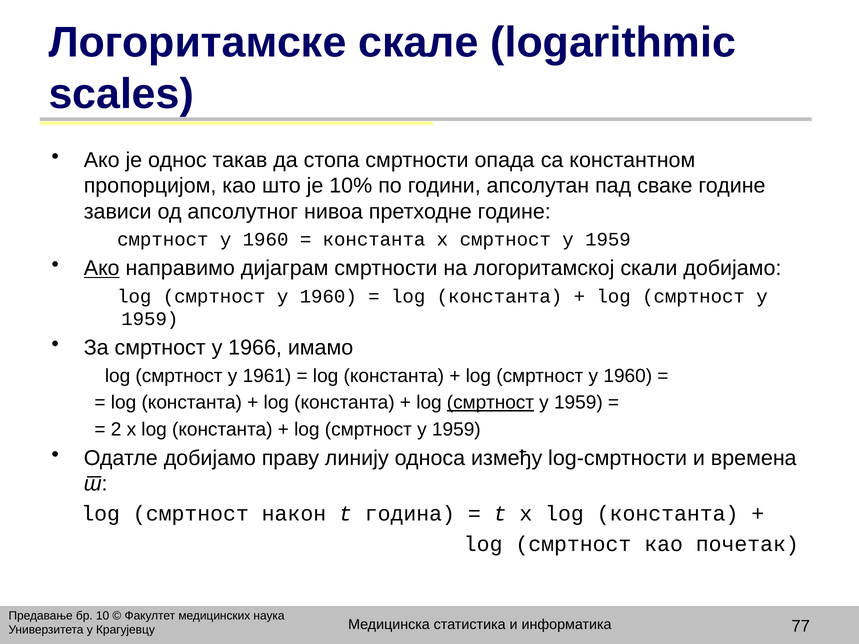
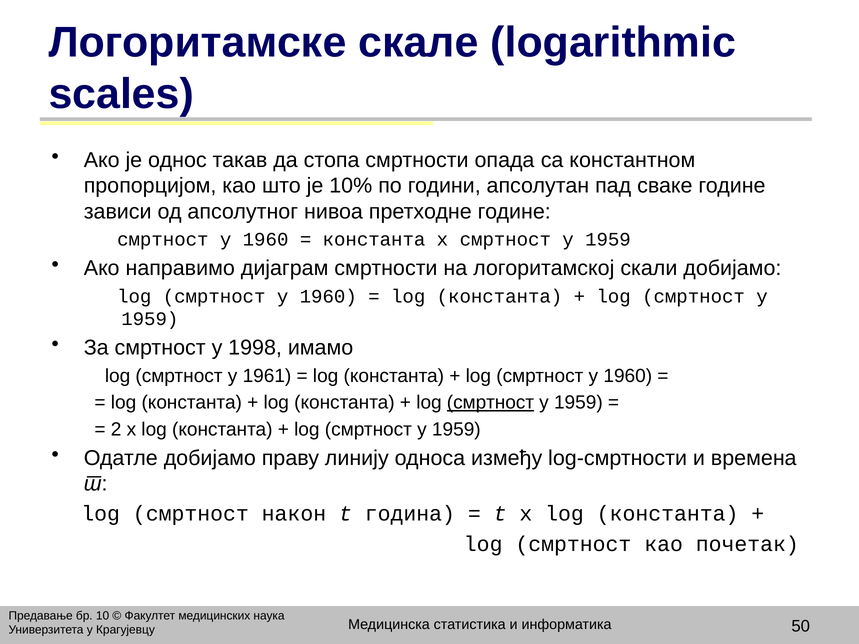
Aко at (102, 268) underline: present -> none
1966: 1966 -> 1998
77: 77 -> 50
